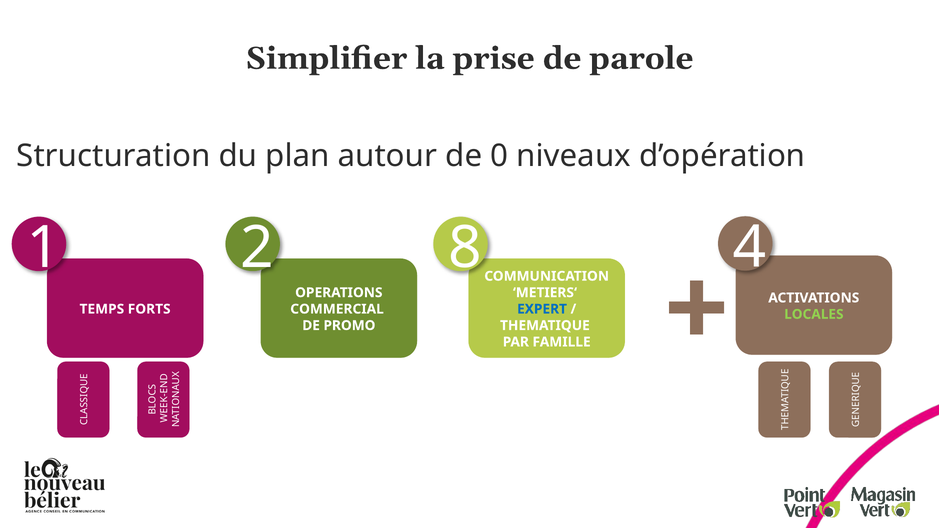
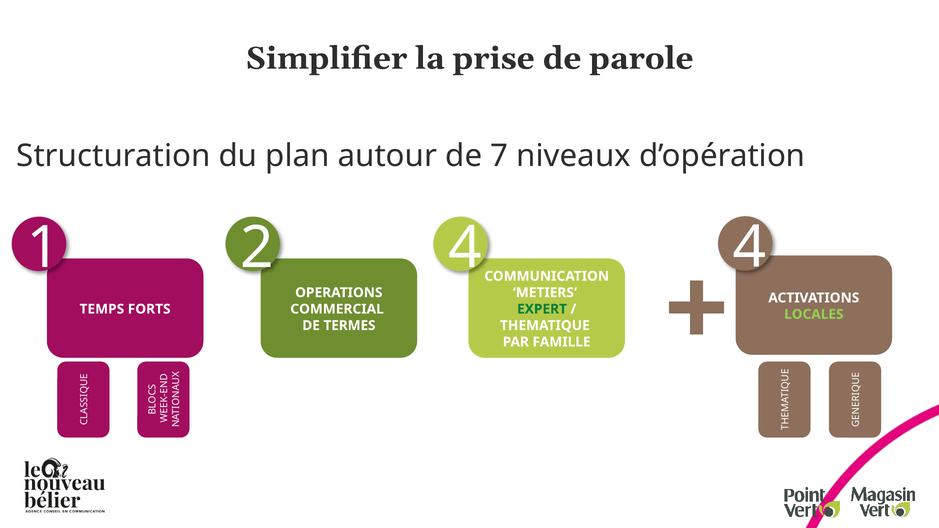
0: 0 -> 7
2 8: 8 -> 4
EXPERT colour: blue -> green
PROMO: PROMO -> TERMES
